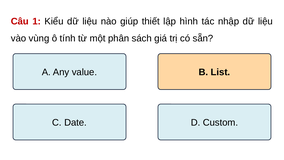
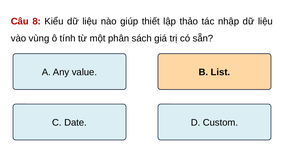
1: 1 -> 8
hình: hình -> thảo
